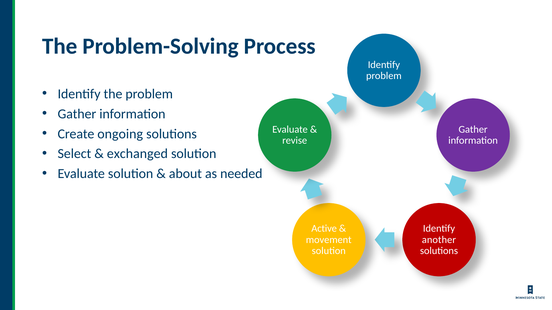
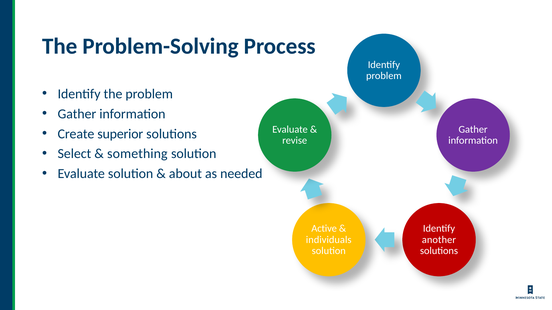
ongoing: ongoing -> superior
exchanged: exchanged -> something
movement: movement -> individuals
